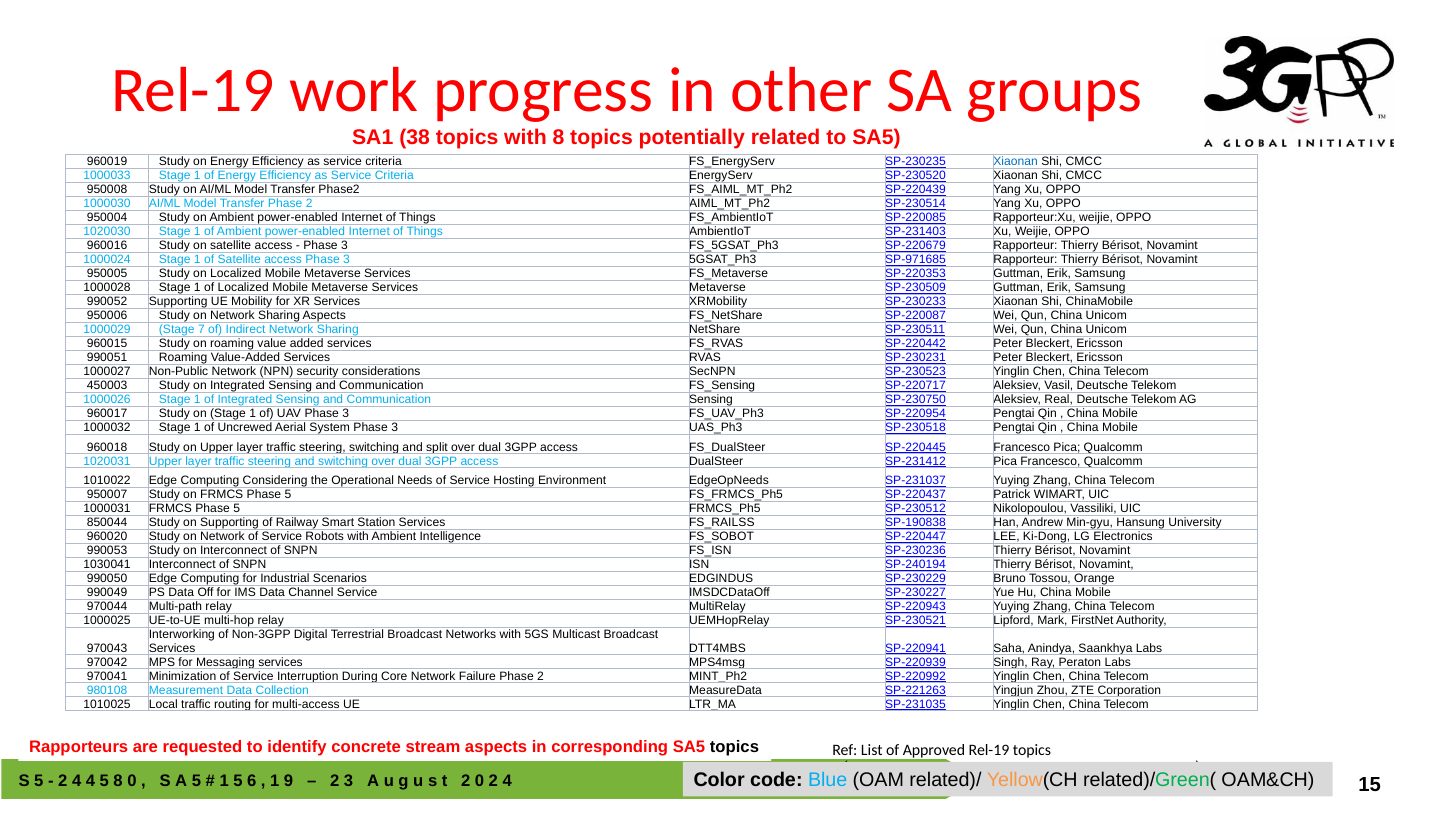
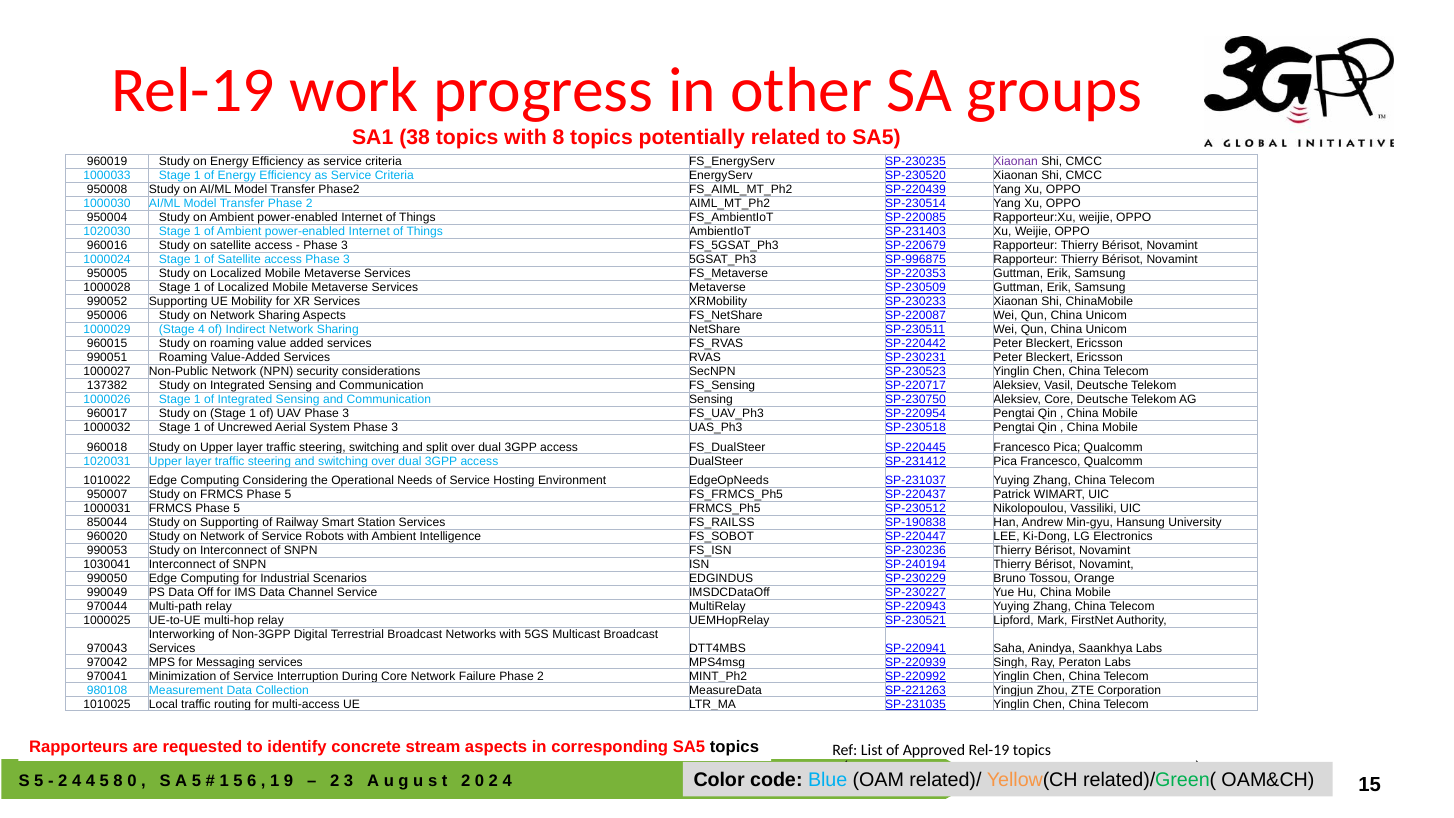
Xiaonan at (1016, 162) colour: blue -> purple
SP-971685: SP-971685 -> SP-996875
Stage 7: 7 -> 4
450003: 450003 -> 137382
Aleksiev Real: Real -> Core
